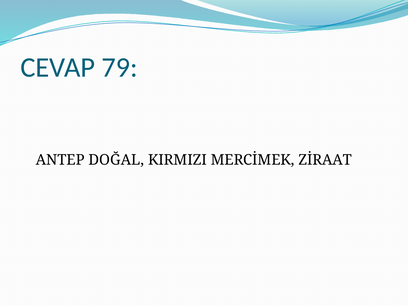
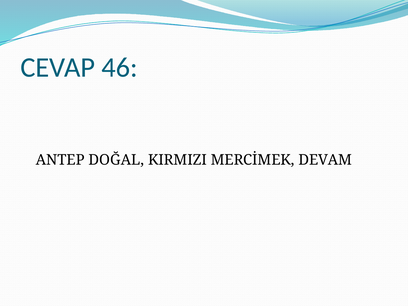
79: 79 -> 46
ZİRAAT: ZİRAAT -> DEVAM
